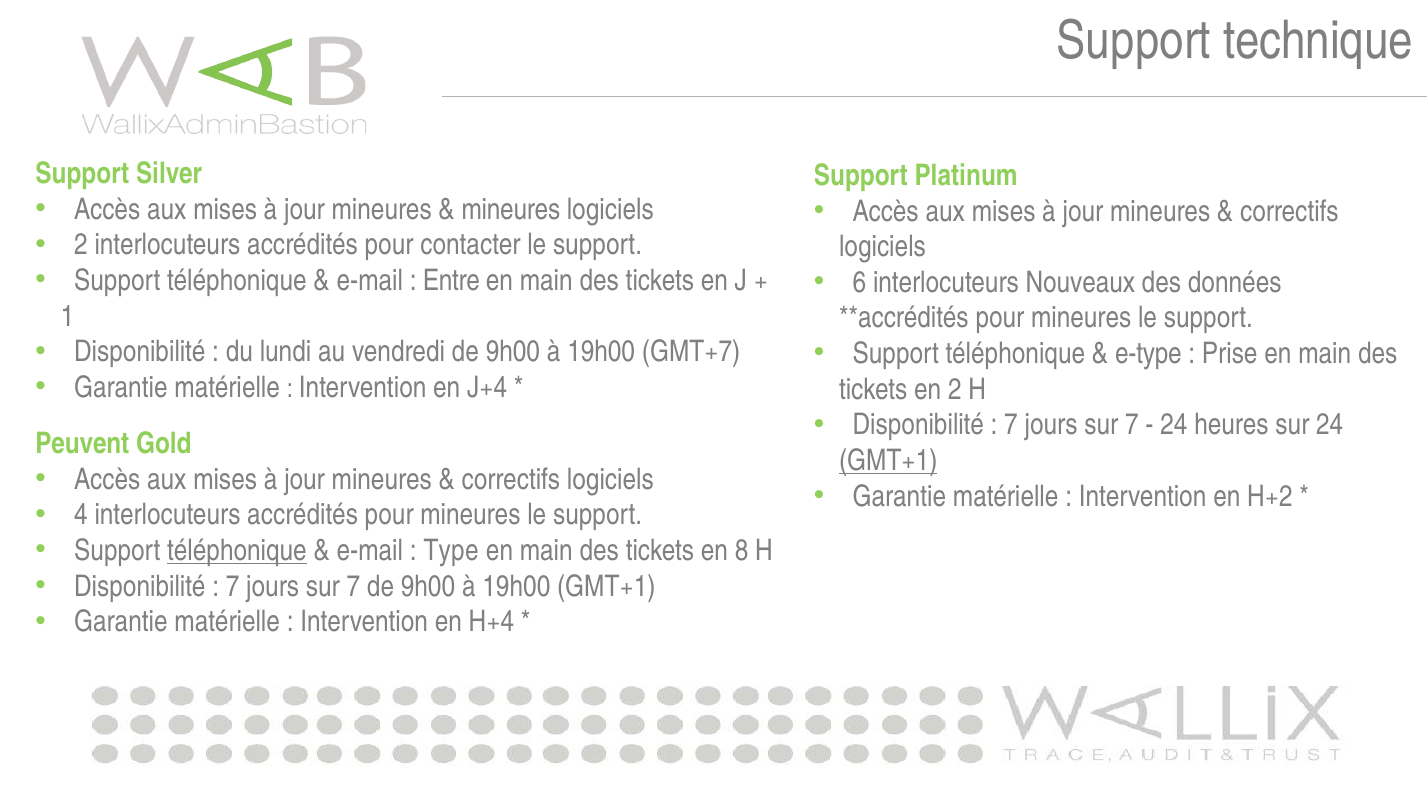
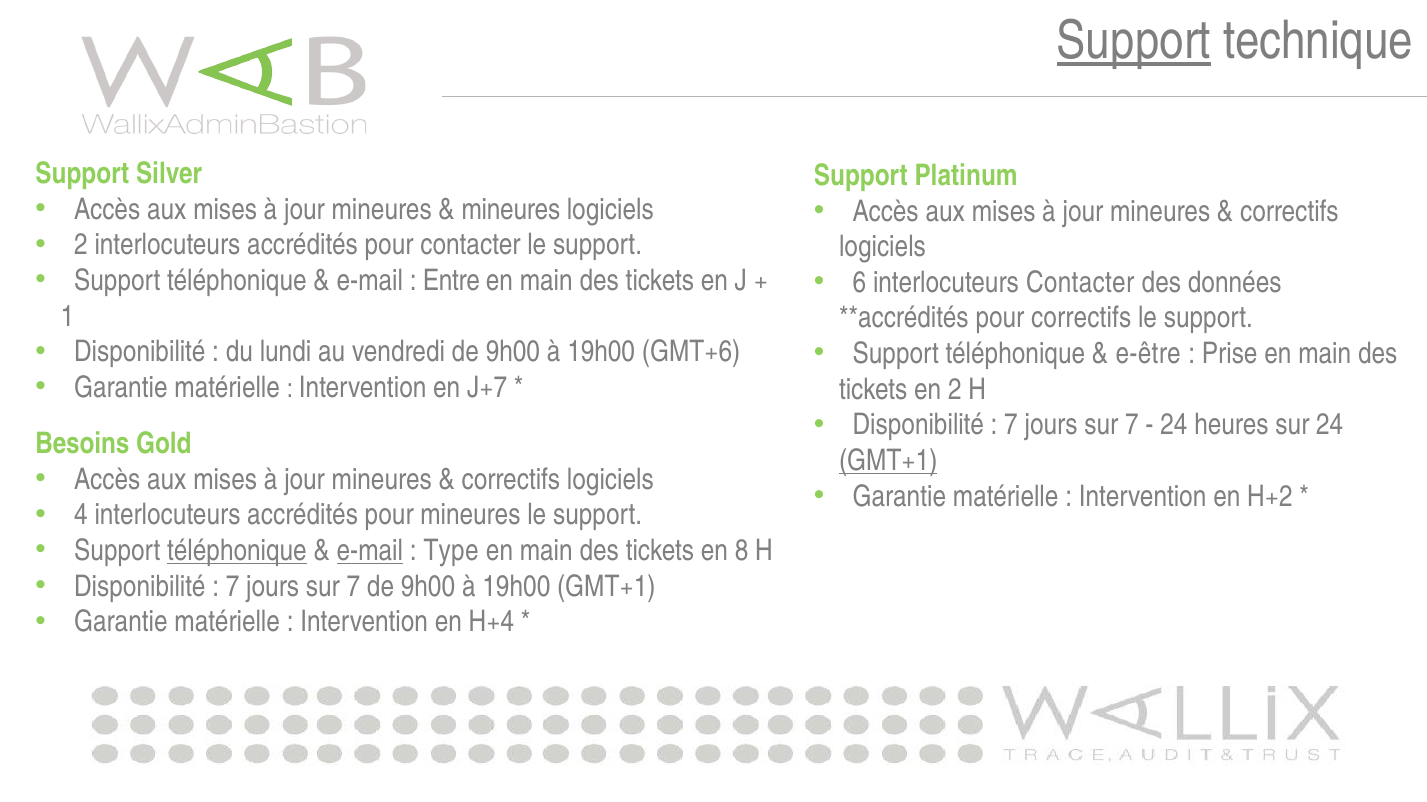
Support at (1134, 41) underline: none -> present
interlocuteurs Nouveaux: Nouveaux -> Contacter
mineures at (1081, 318): mineures -> correctifs
GMT+7: GMT+7 -> GMT+6
e-type: e-type -> e-être
J+4: J+4 -> J+7
Peuvent: Peuvent -> Besoins
e-mail at (370, 551) underline: none -> present
